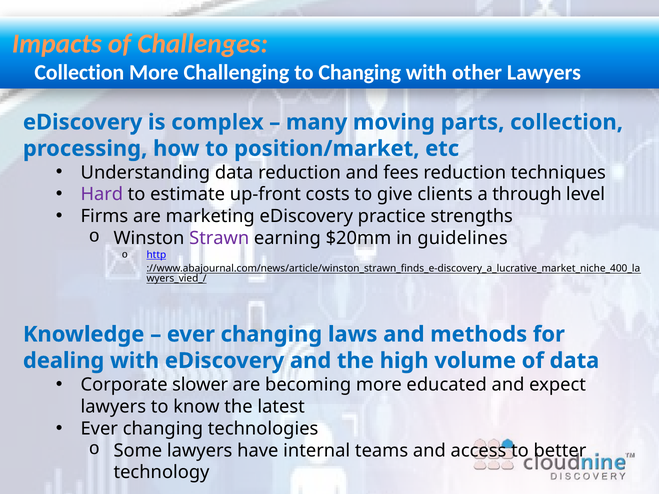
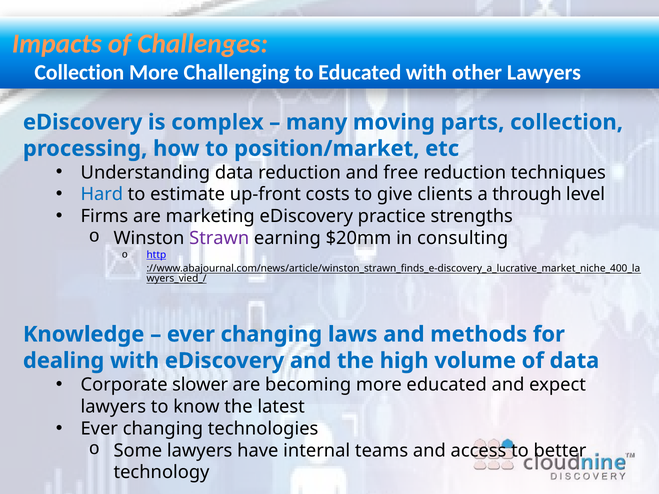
to Changing: Changing -> Educated
fees: fees -> free
Hard colour: purple -> blue
guidelines: guidelines -> consulting
